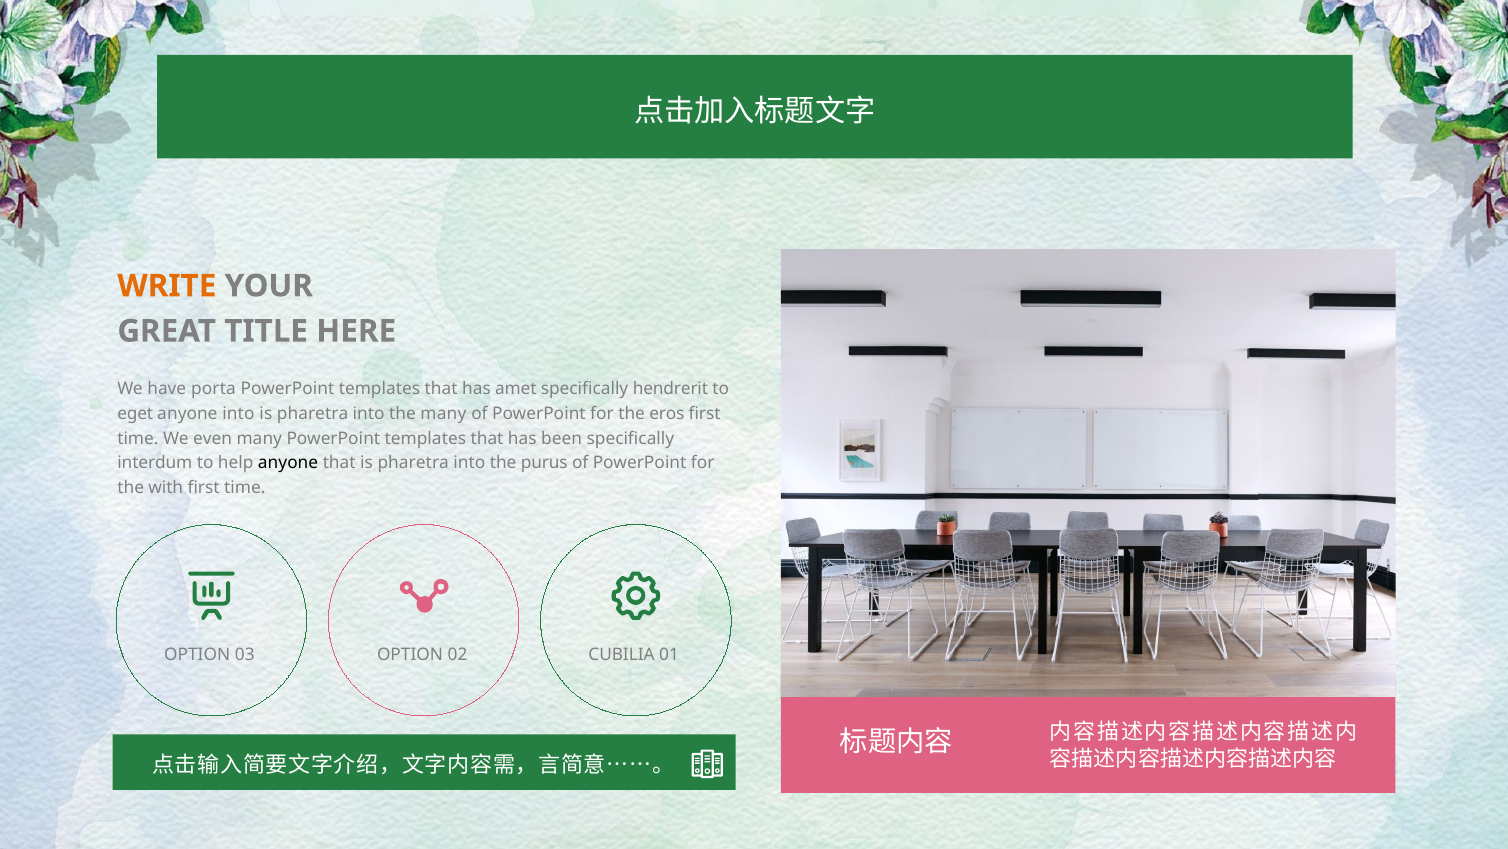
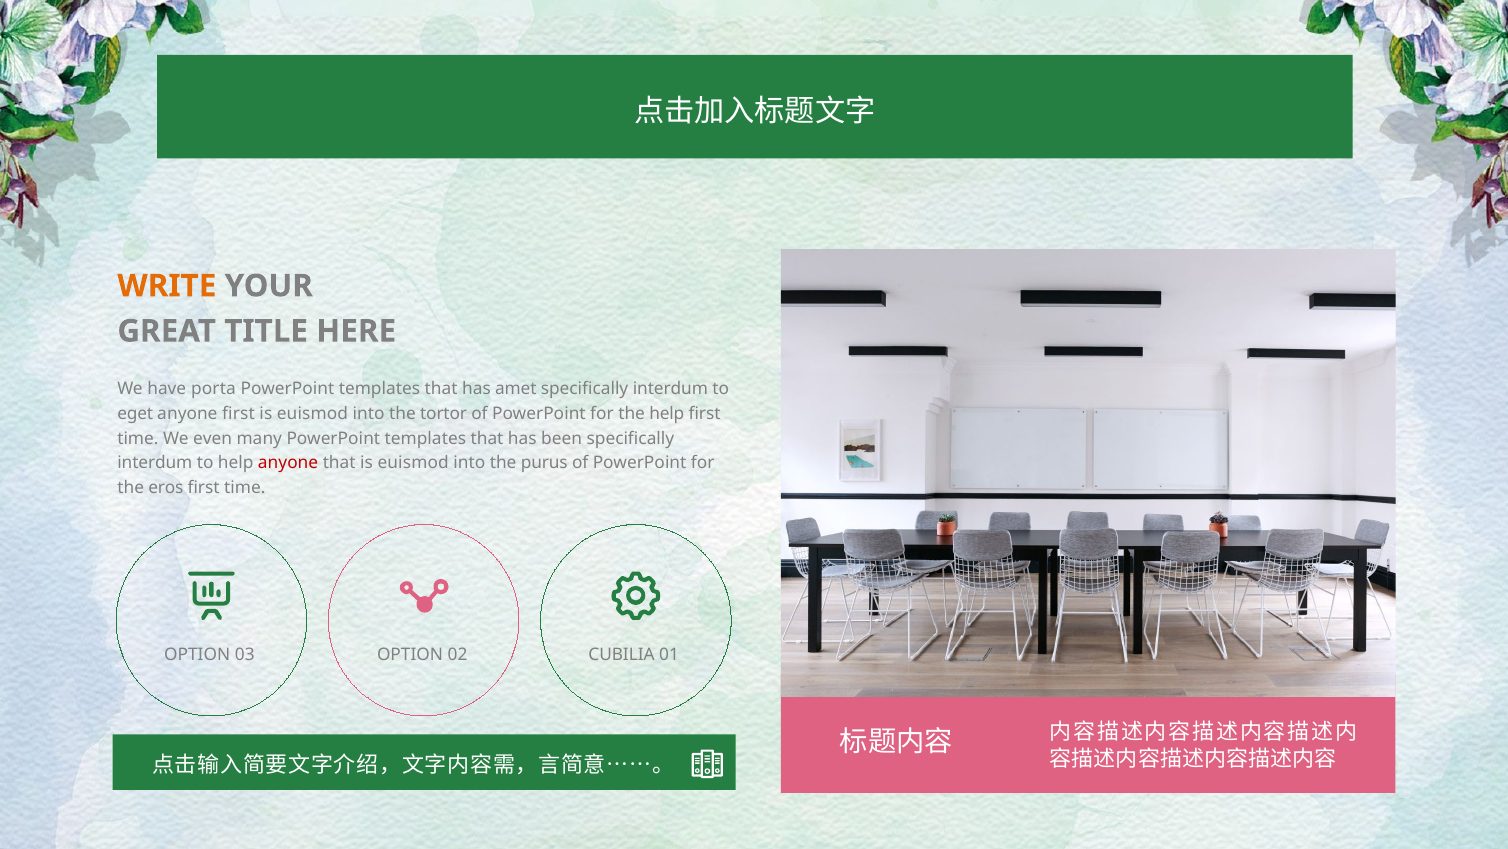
hendrerit at (670, 388): hendrerit -> interdum
anyone into: into -> first
pharetra at (313, 413): pharetra -> euismod
the many: many -> tortor
the eros: eros -> help
anyone at (288, 463) colour: black -> red
that is pharetra: pharetra -> euismod
with: with -> eros
